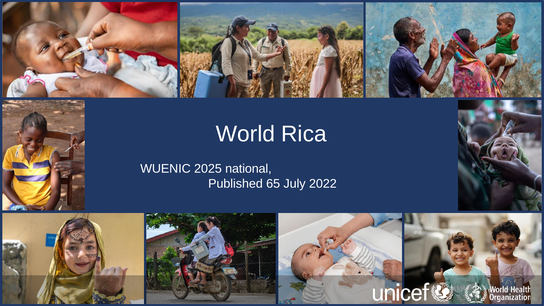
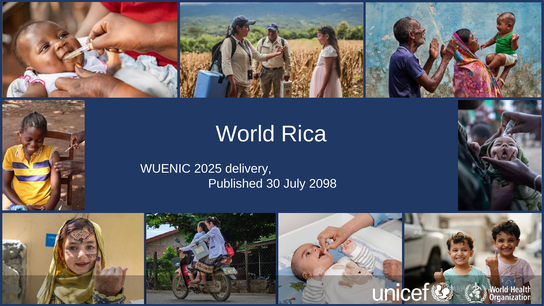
national: national -> delivery
65: 65 -> 30
2022: 2022 -> 2098
